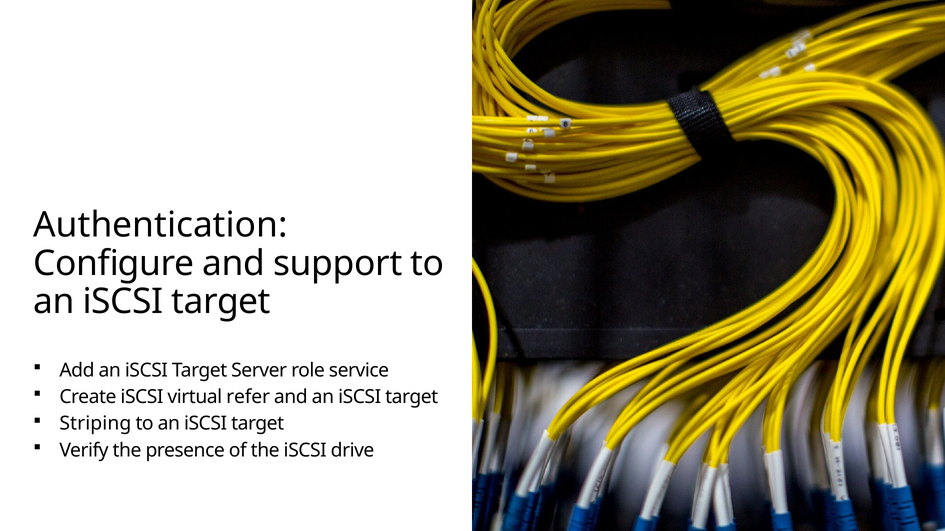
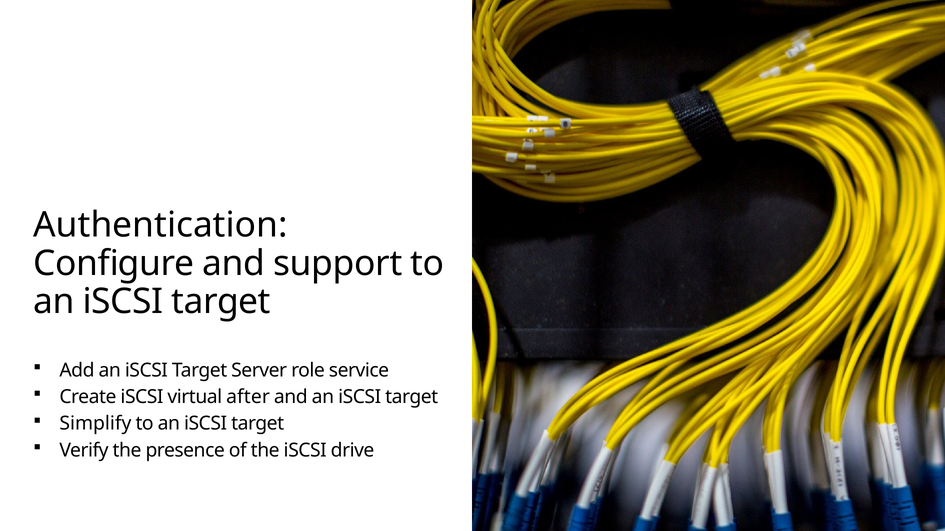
refer: refer -> after
Striping: Striping -> Simplify
